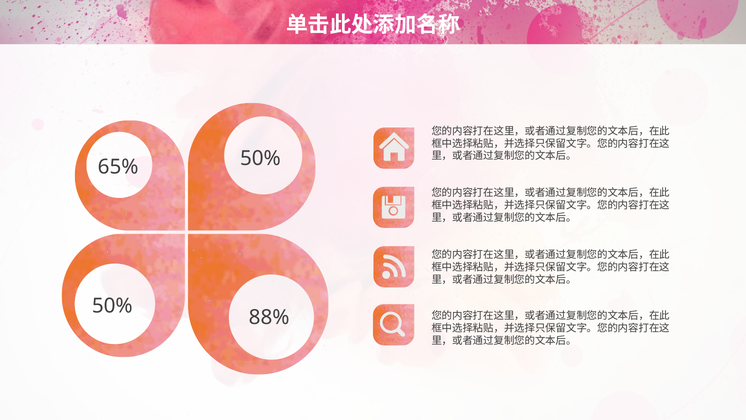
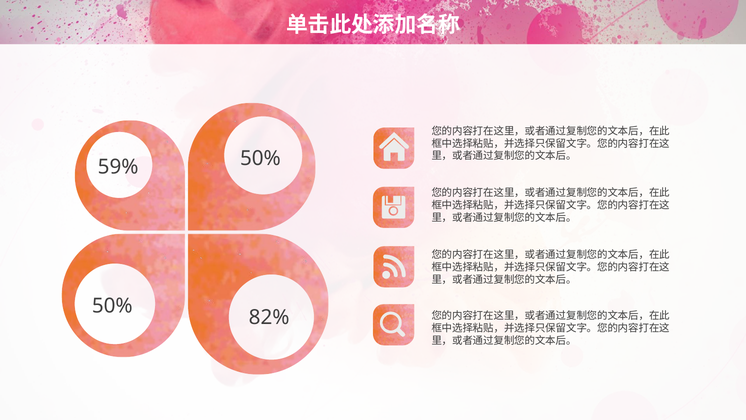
65%: 65% -> 59%
88%: 88% -> 82%
